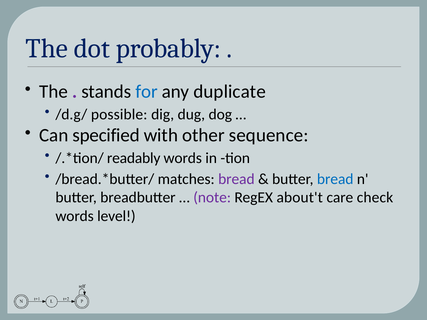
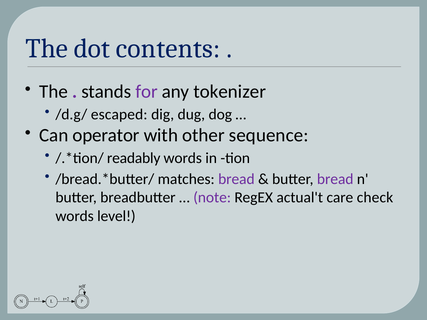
probably: probably -> contents
for colour: blue -> purple
duplicate: duplicate -> tokenizer
possible: possible -> escaped
specified: specified -> operator
bread at (335, 179) colour: blue -> purple
about't: about't -> actual't
